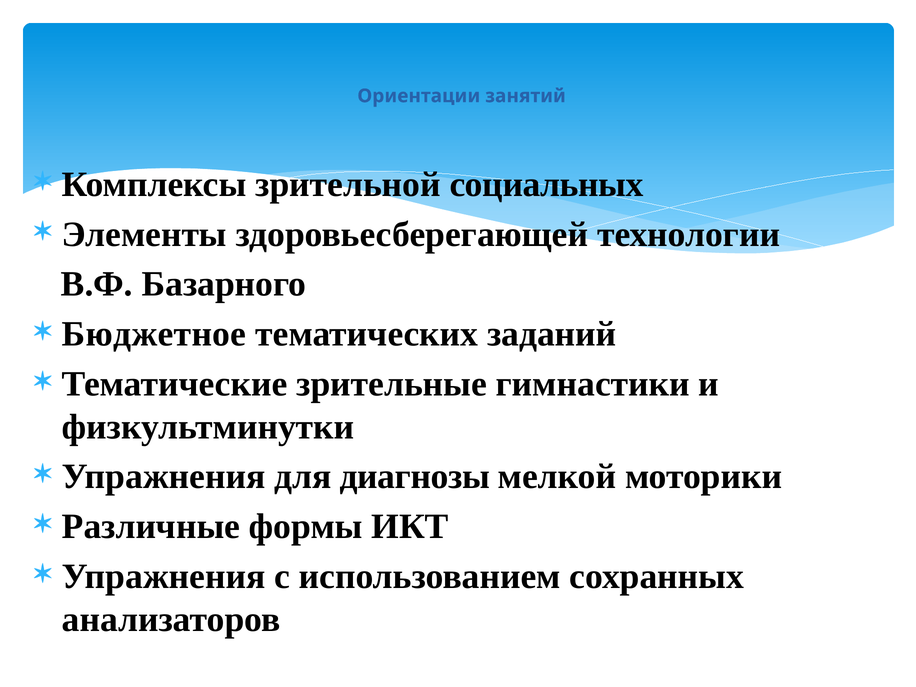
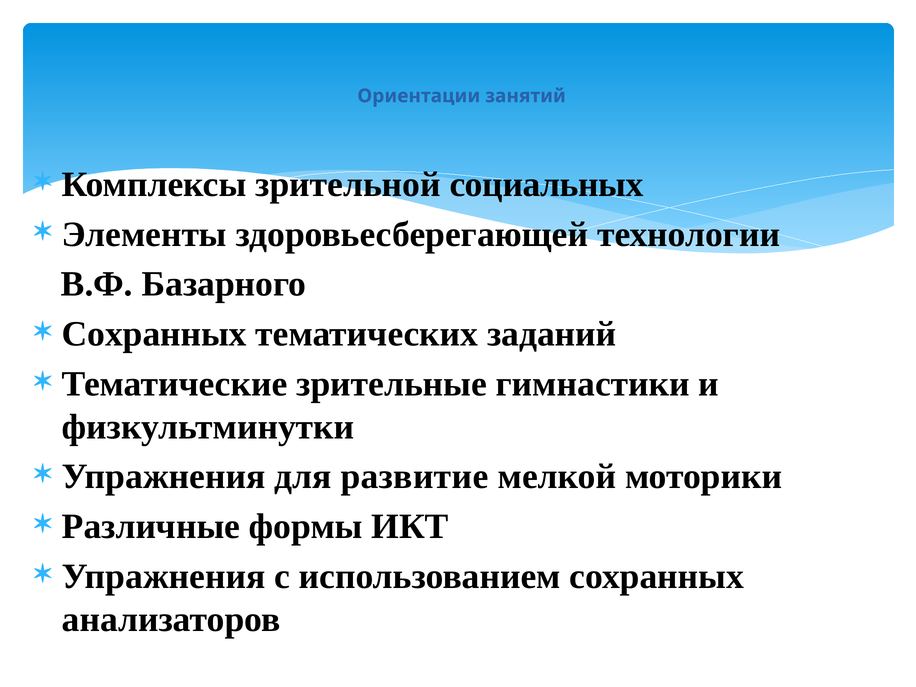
Бюджетное at (154, 334): Бюджетное -> Сохранных
диагнозы: диагнозы -> развитие
